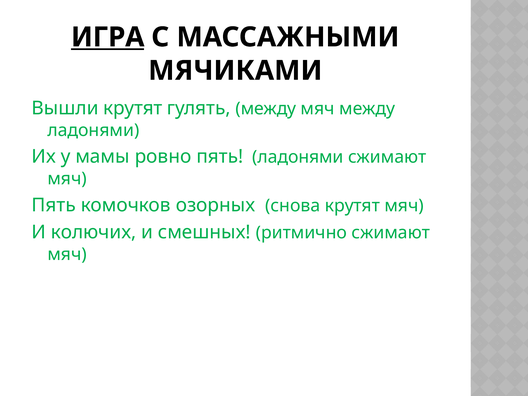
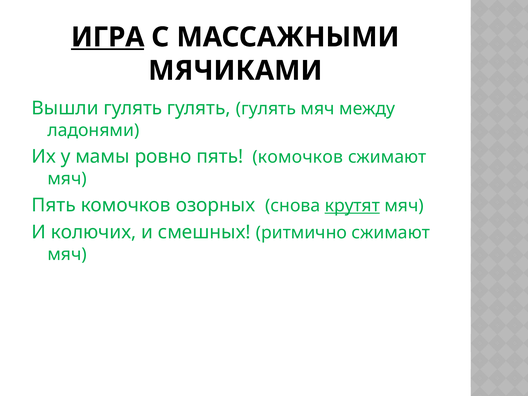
Вышли крутят: крутят -> гулять
между at (266, 109): между -> гулять
ровно пять ладонями: ладонями -> комочков
крутят at (352, 206) underline: none -> present
